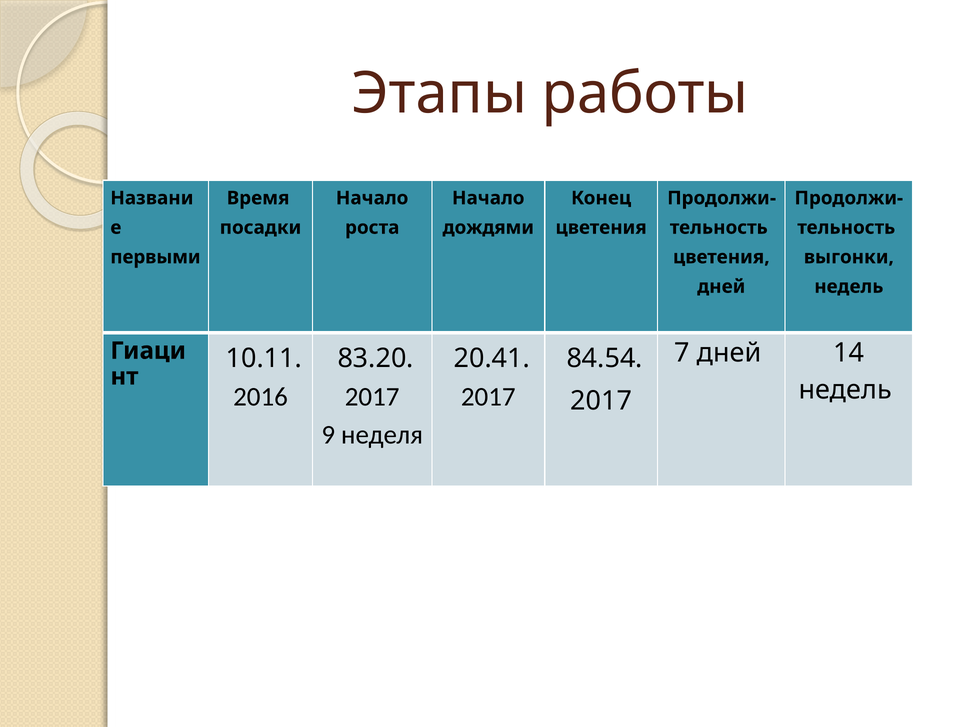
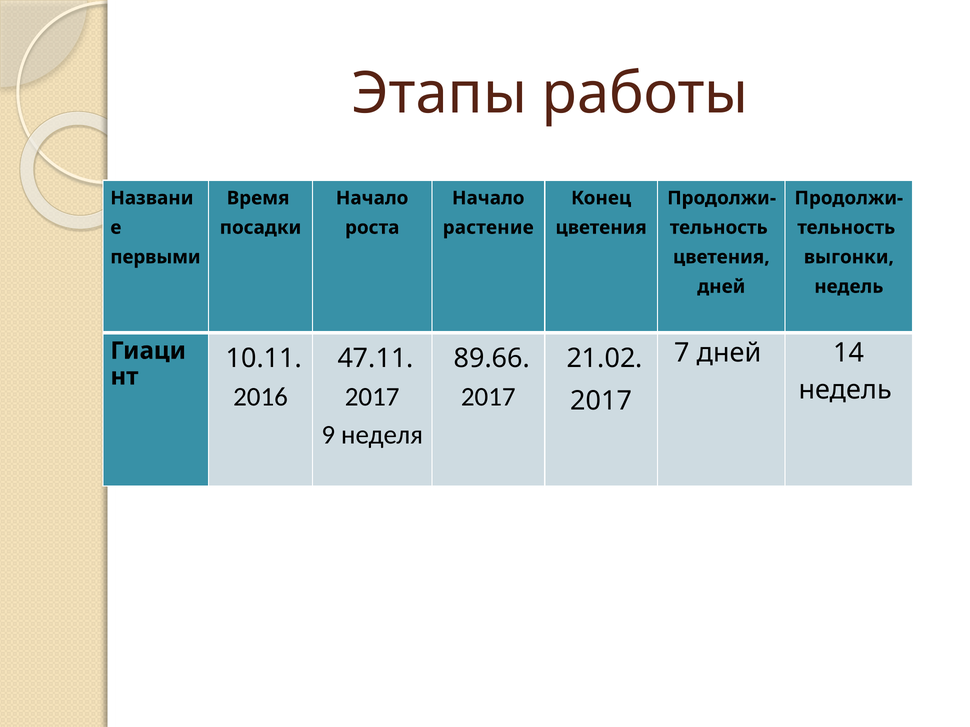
дождями: дождями -> растение
83.20: 83.20 -> 47.11
20.41: 20.41 -> 89.66
84.54: 84.54 -> 21.02
